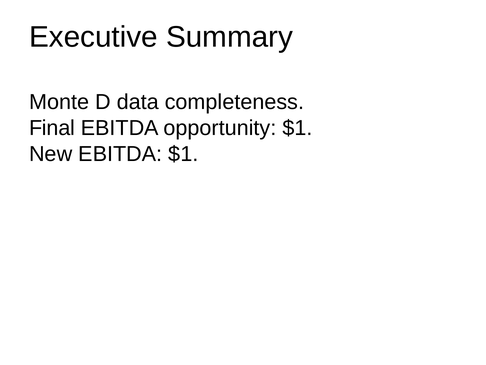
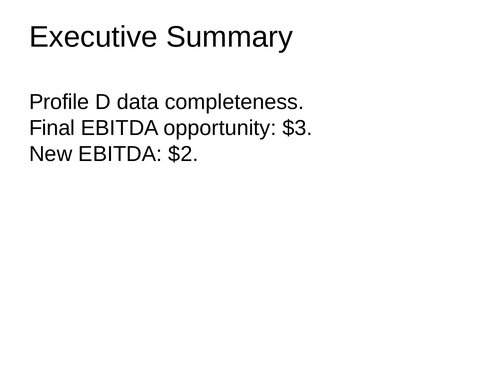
Monte: Monte -> Profile
opportunity $1: $1 -> $3
EBITDA $1: $1 -> $2
